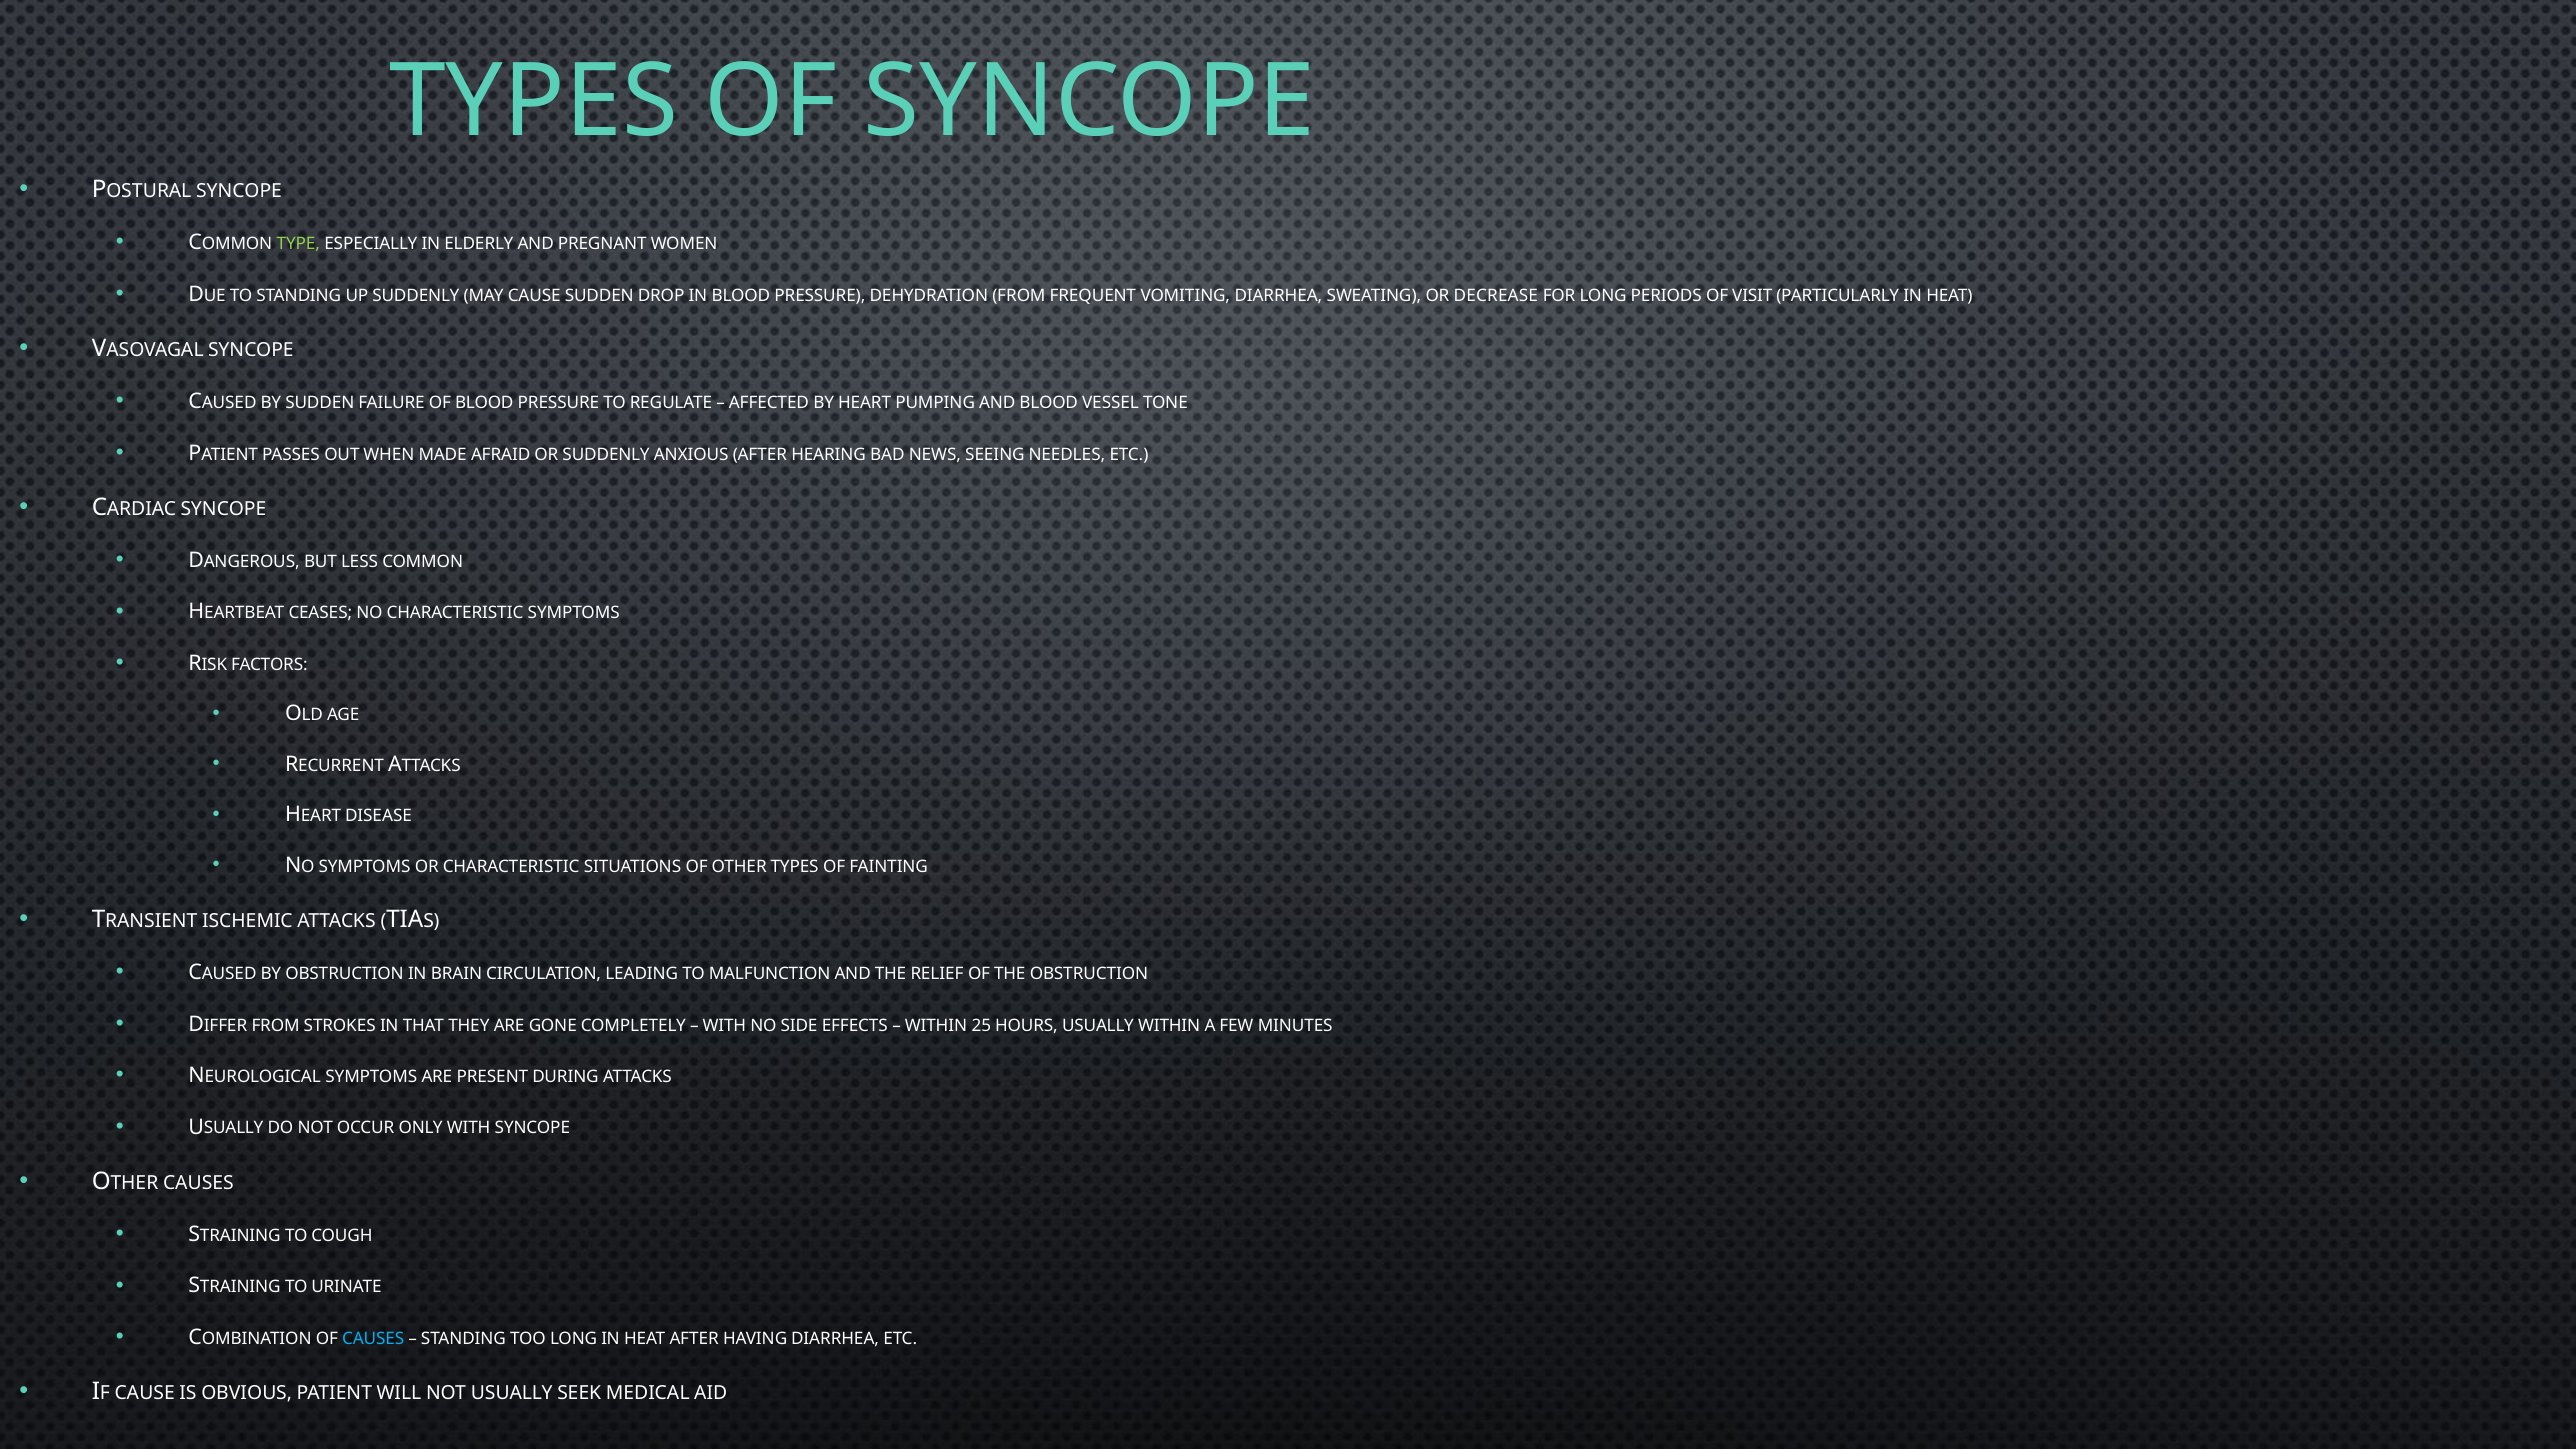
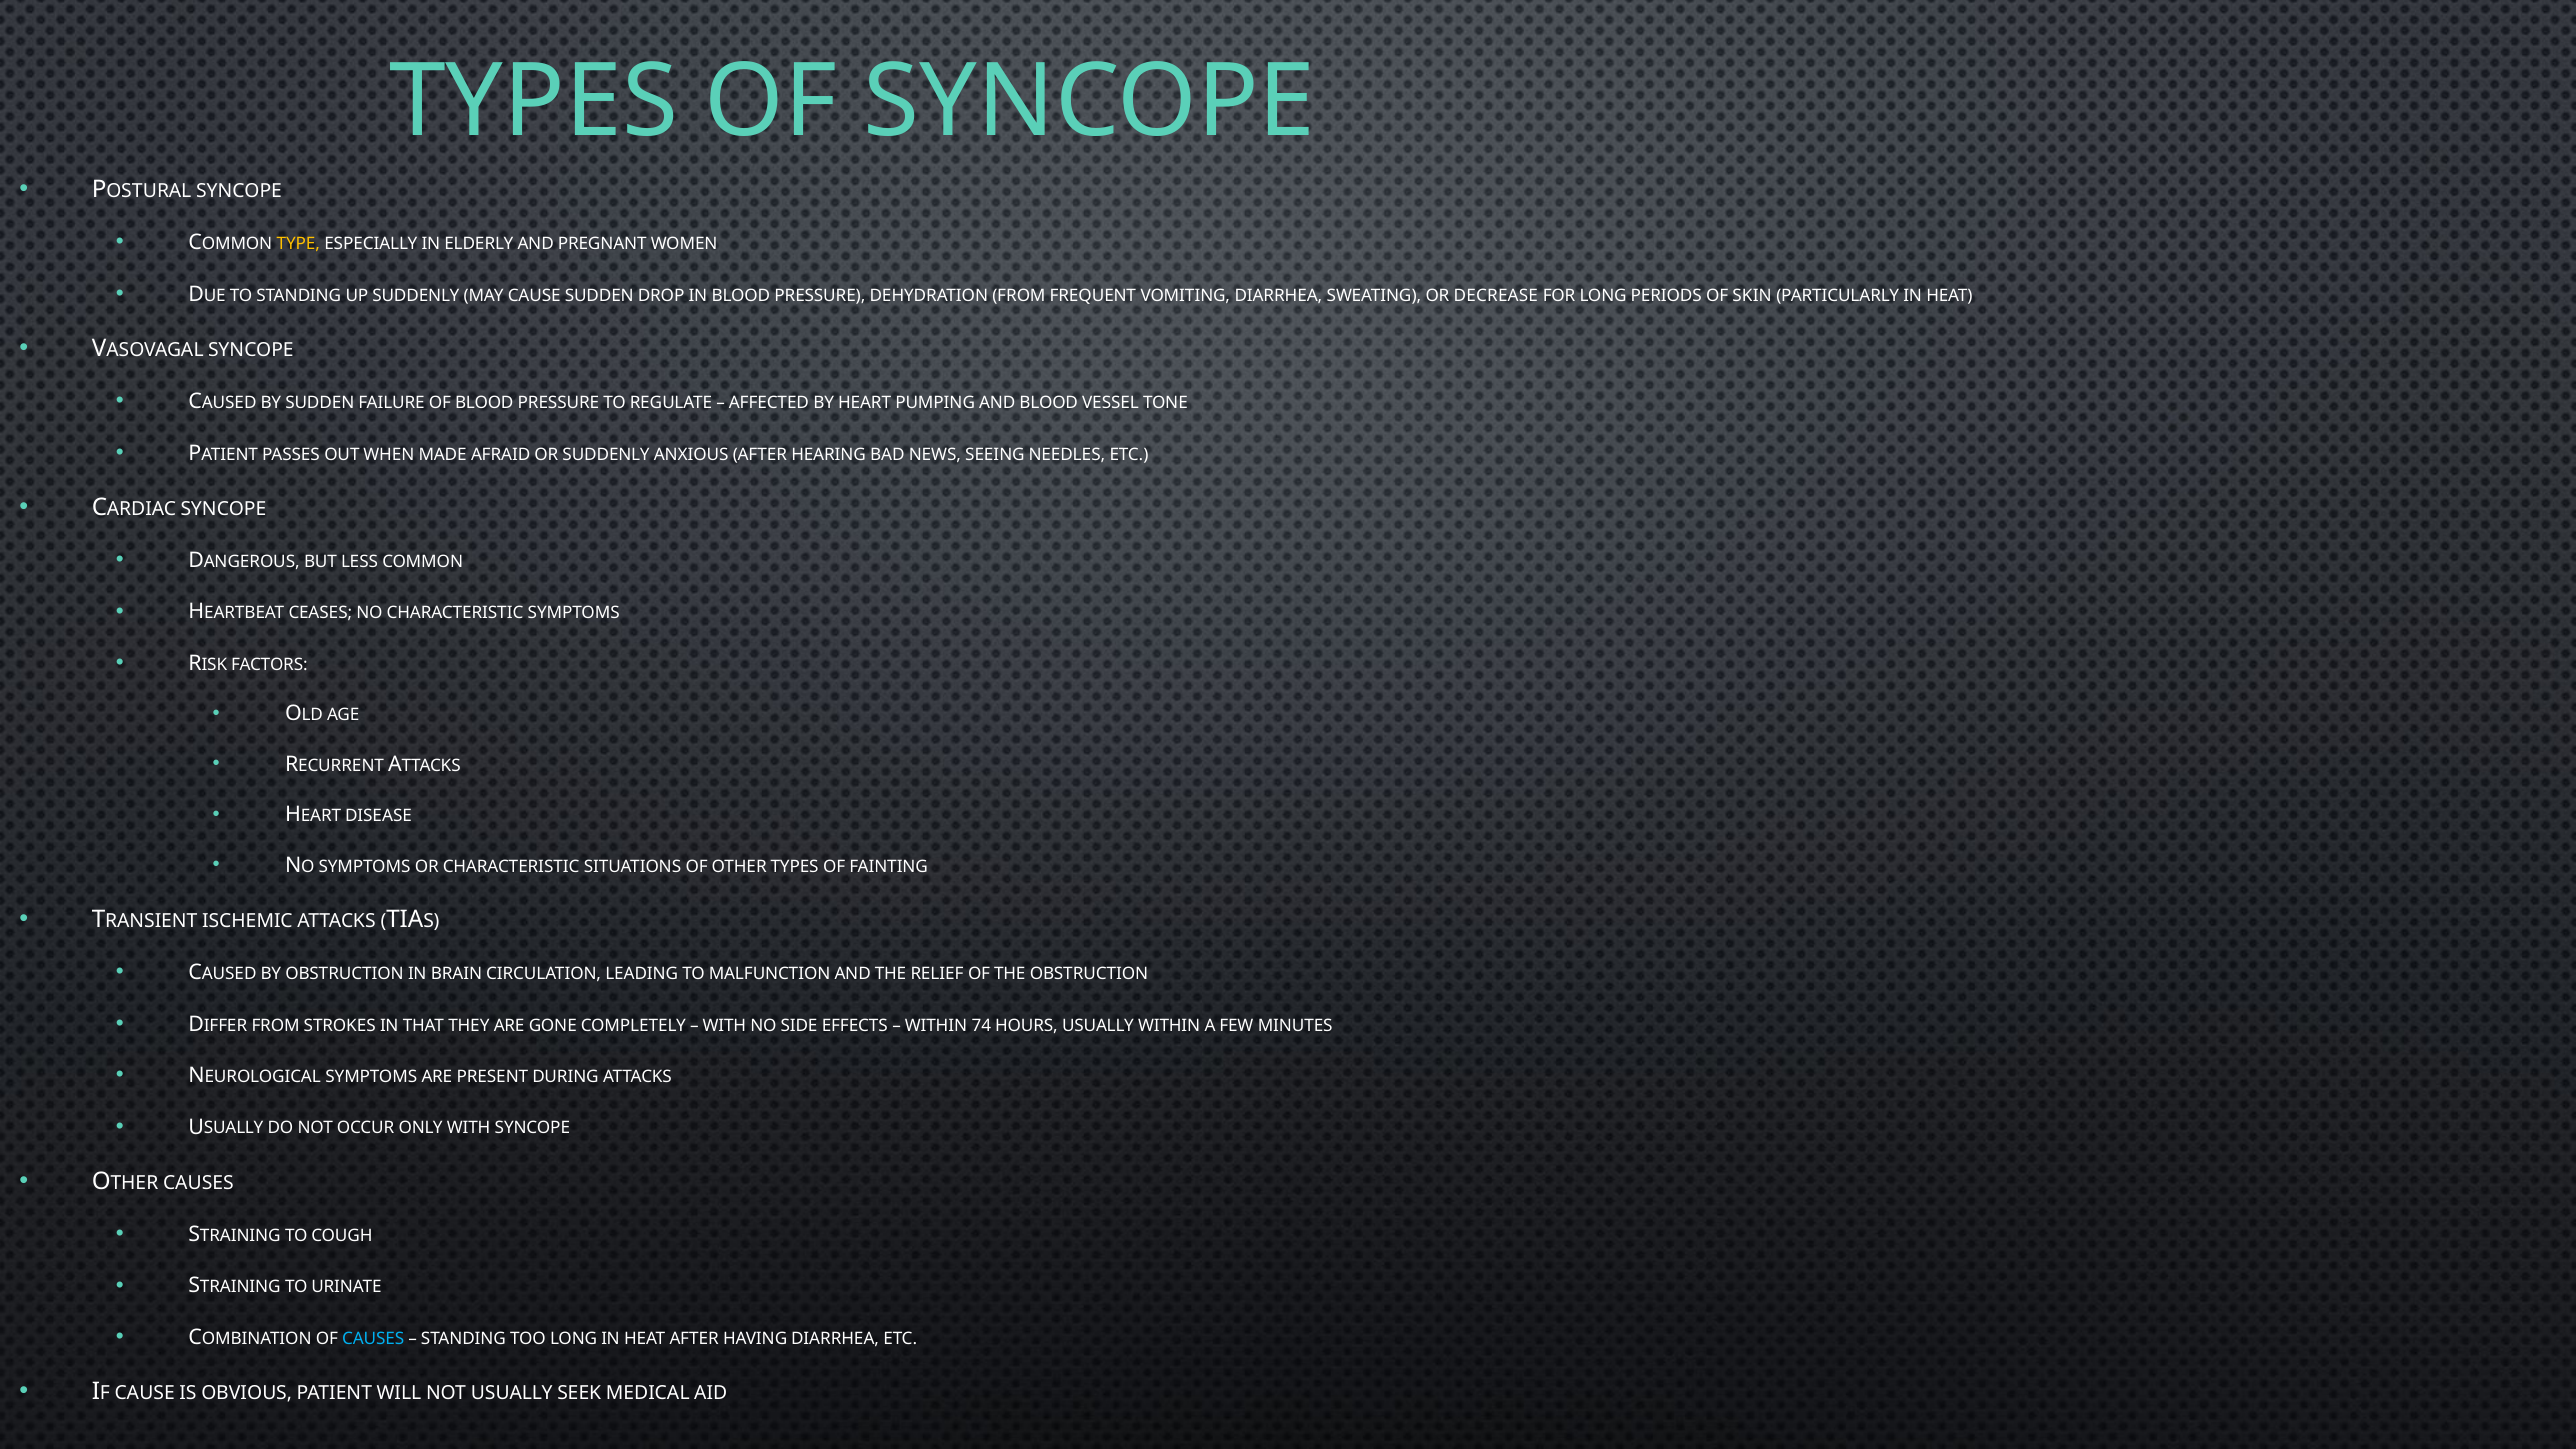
TYPE colour: light green -> yellow
VISIT: VISIT -> SKIN
25: 25 -> 74
